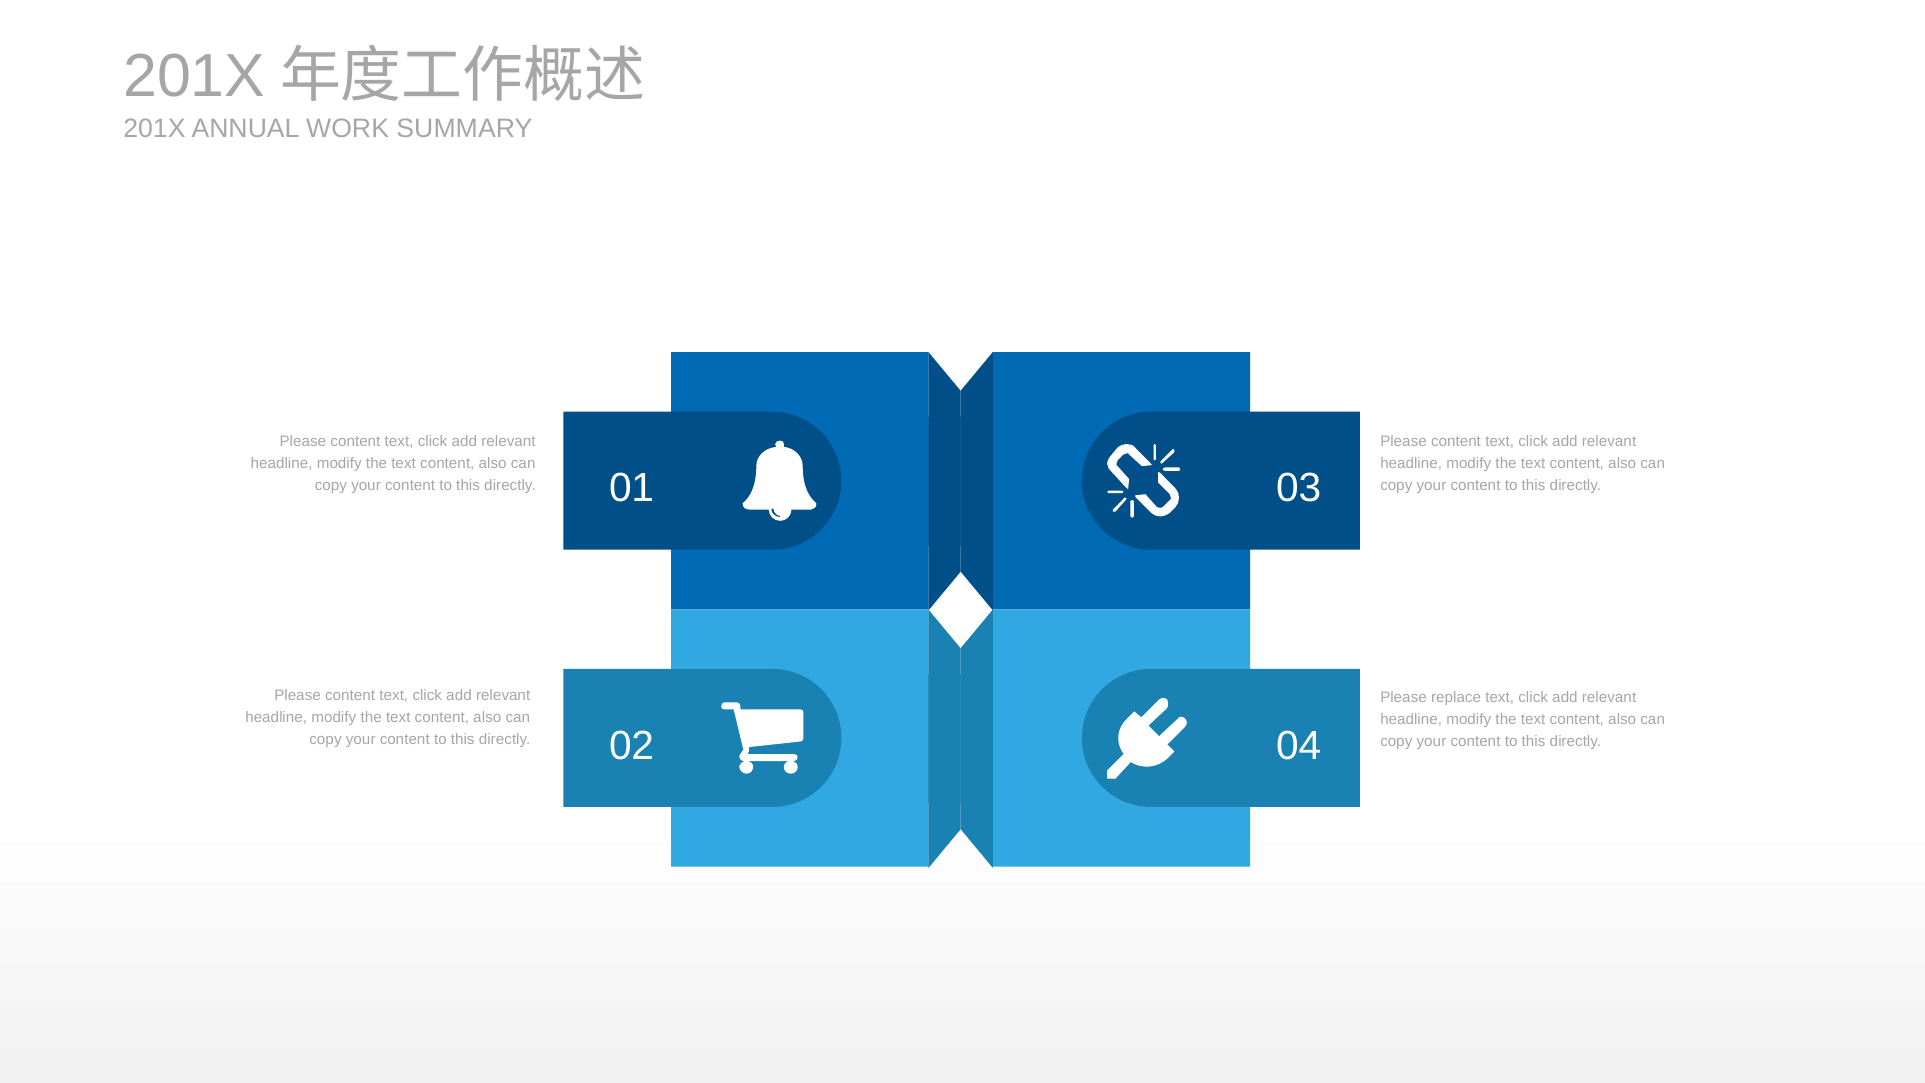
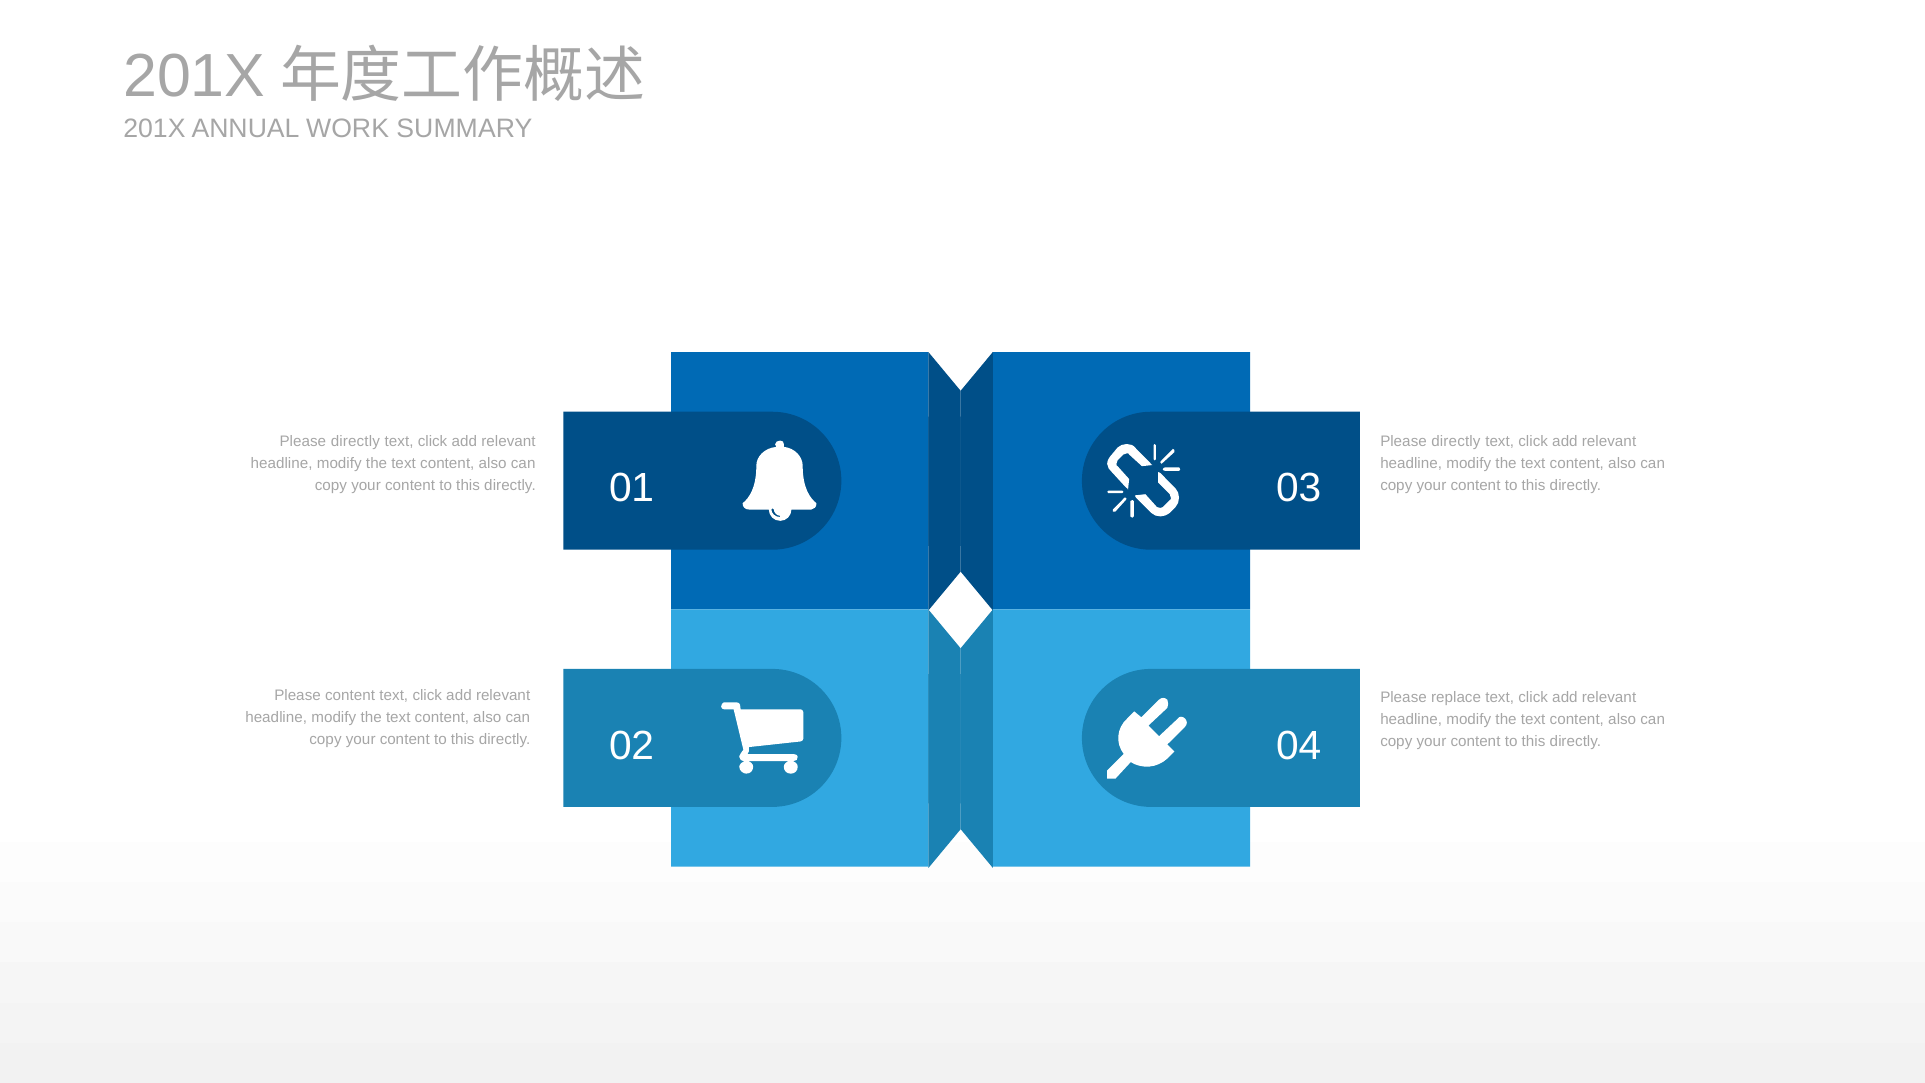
content at (1456, 441): content -> directly
content at (355, 442): content -> directly
